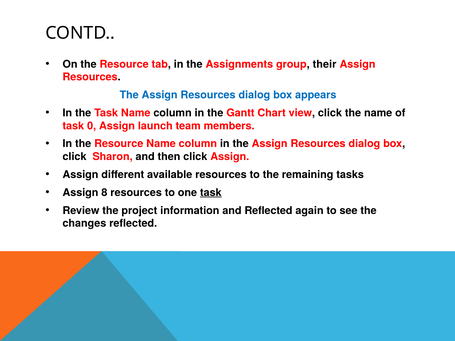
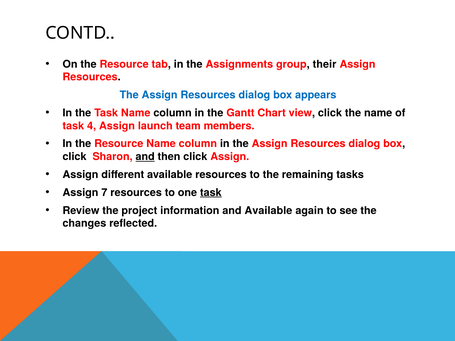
0: 0 -> 4
and at (145, 157) underline: none -> present
8: 8 -> 7
and Reflected: Reflected -> Available
